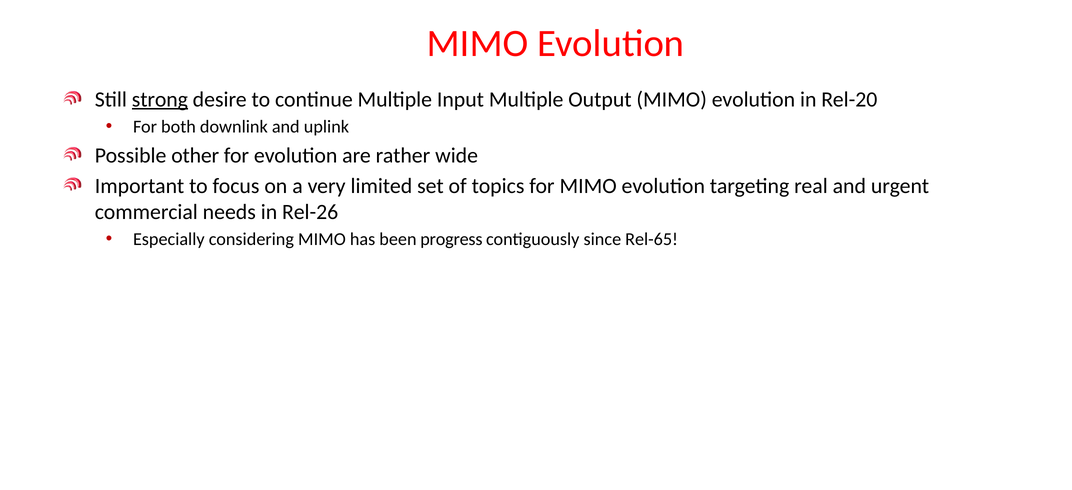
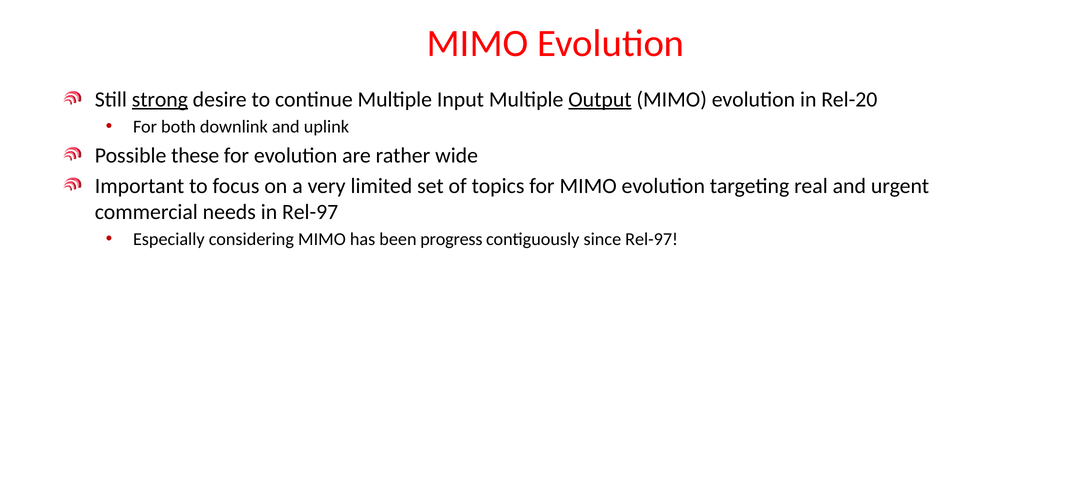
Output underline: none -> present
other: other -> these
in Rel-26: Rel-26 -> Rel-97
since Rel-65: Rel-65 -> Rel-97
